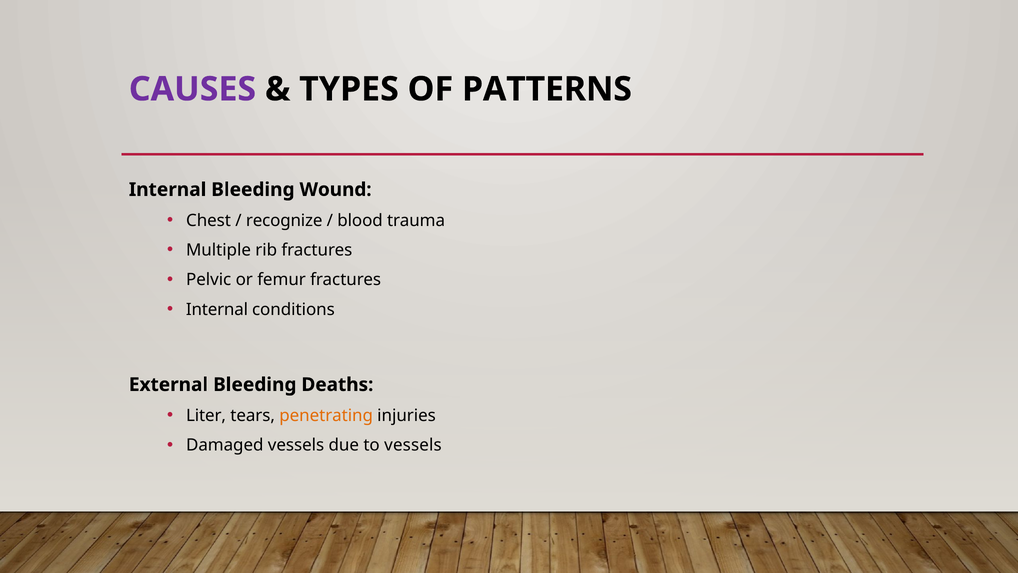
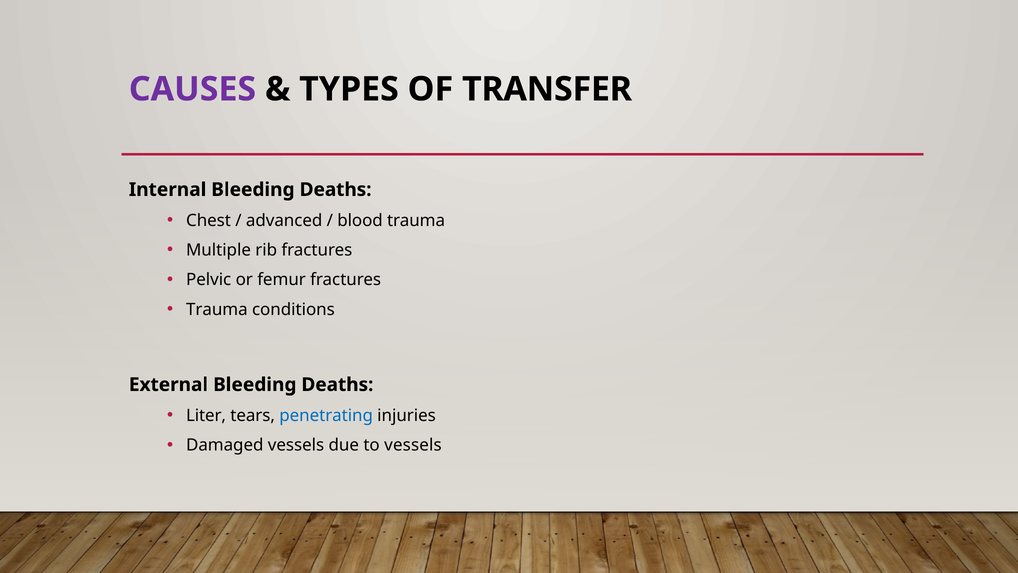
PATTERNS: PATTERNS -> TRANSFER
Internal Bleeding Wound: Wound -> Deaths
recognize: recognize -> advanced
Internal at (217, 309): Internal -> Trauma
penetrating colour: orange -> blue
